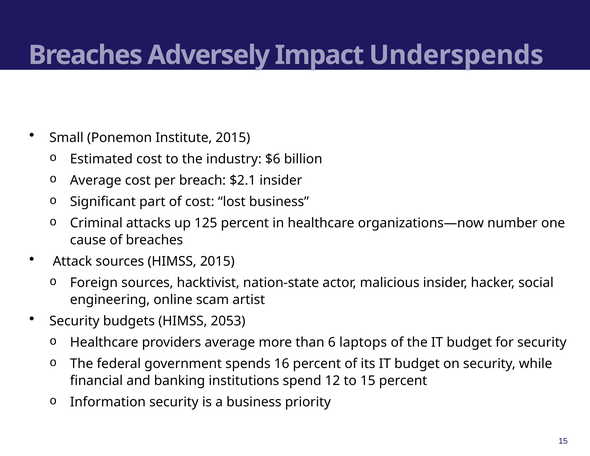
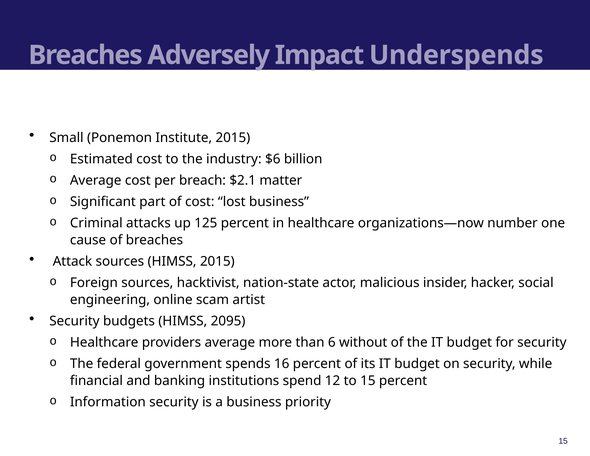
$2.1 insider: insider -> matter
2053: 2053 -> 2095
laptops: laptops -> without
